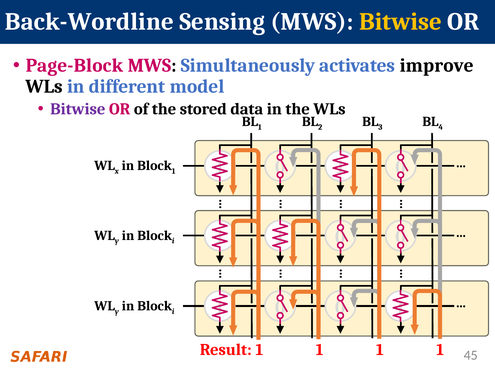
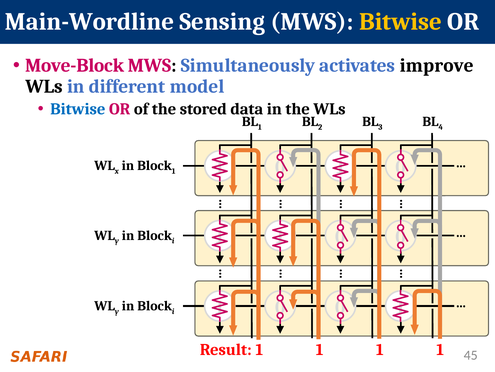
Back-Wordline: Back-Wordline -> Main-Wordline
Page-Block: Page-Block -> Move-Block
Bitwise at (78, 109) colour: purple -> blue
